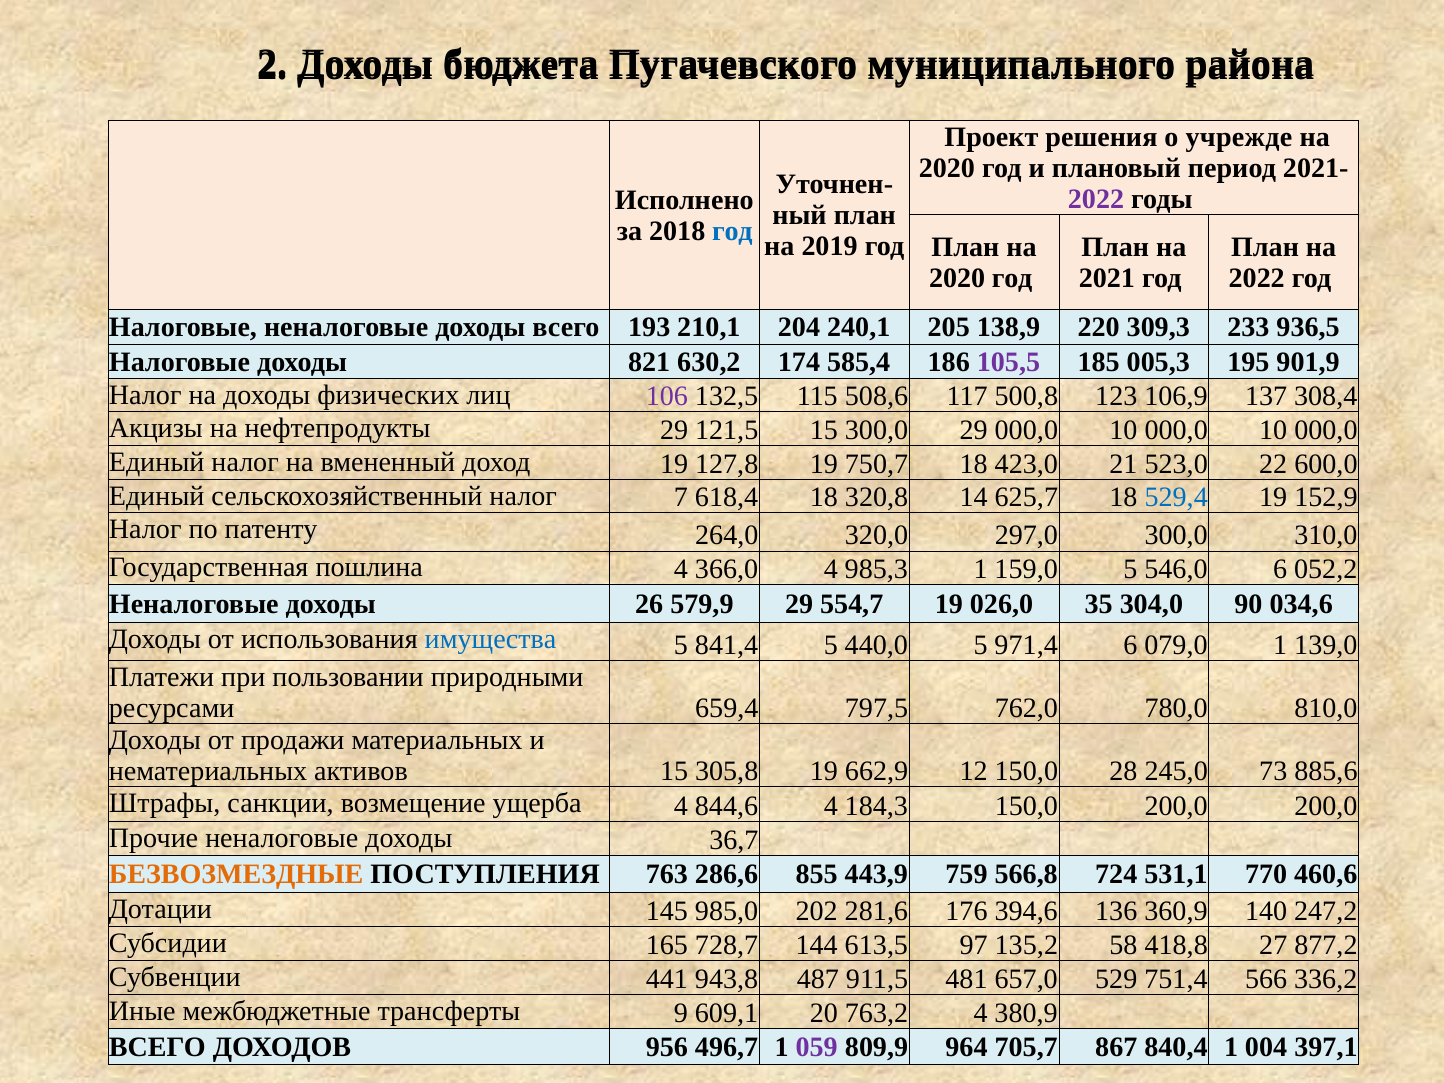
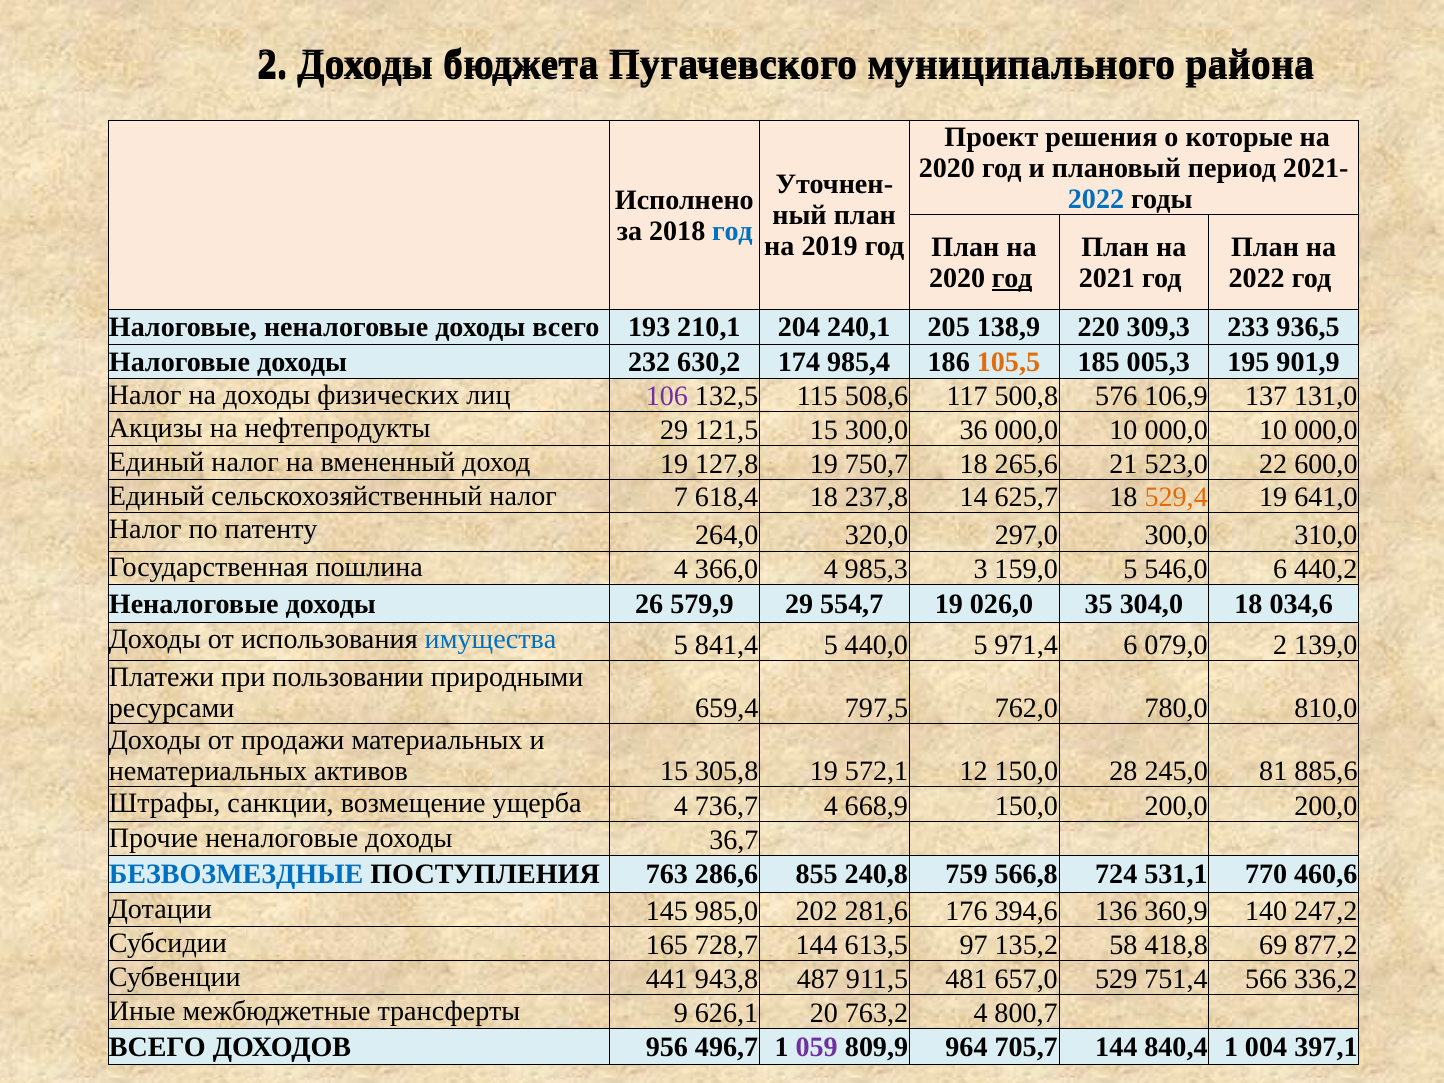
учрежде: учрежде -> которые
2022 at (1096, 200) colour: purple -> blue
год at (1012, 278) underline: none -> present
821: 821 -> 232
585,4: 585,4 -> 985,4
105,5 colour: purple -> orange
123: 123 -> 576
308,4: 308,4 -> 131,0
300,0 29: 29 -> 36
423,0: 423,0 -> 265,6
320,8: 320,8 -> 237,8
529,4 colour: blue -> orange
152,9: 152,9 -> 641,0
985,3 1: 1 -> 3
052,2: 052,2 -> 440,2
304,0 90: 90 -> 18
079,0 1: 1 -> 2
662,9: 662,9 -> 572,1
73: 73 -> 81
844,6: 844,6 -> 736,7
184,3: 184,3 -> 668,9
БЕЗВОЗМЕЗДНЫЕ colour: orange -> blue
443,9: 443,9 -> 240,8
27: 27 -> 69
609,1: 609,1 -> 626,1
380,9: 380,9 -> 800,7
705,7 867: 867 -> 144
